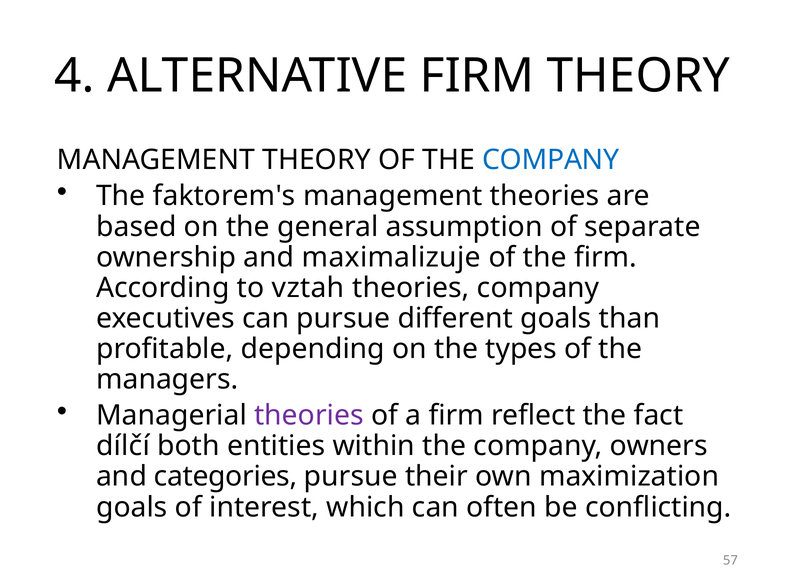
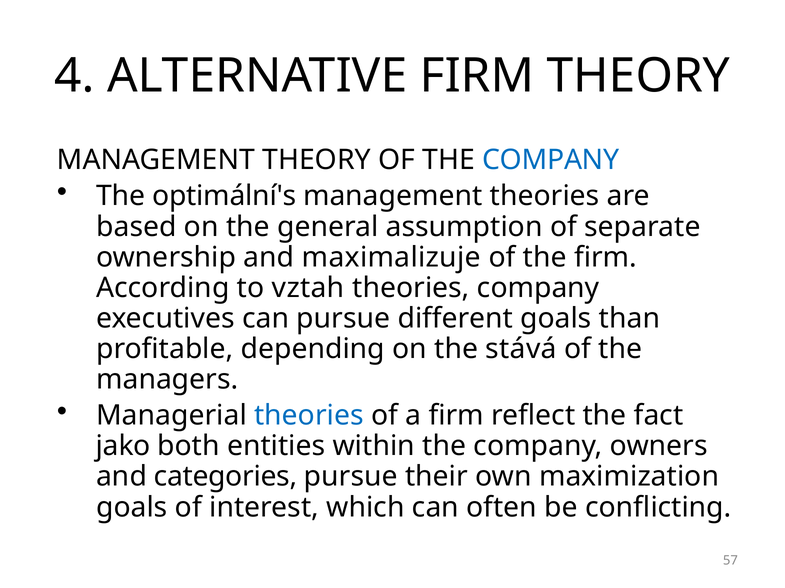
faktorem's: faktorem's -> optimální's
types: types -> stává
theories at (309, 416) colour: purple -> blue
dílčí: dílčí -> jako
